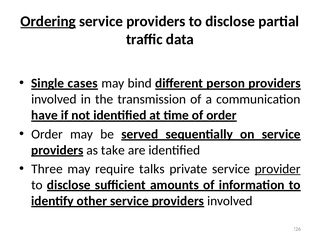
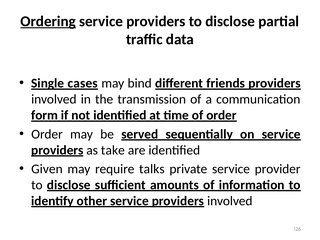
person: person -> friends
have: have -> form
Three: Three -> Given
provider underline: present -> none
